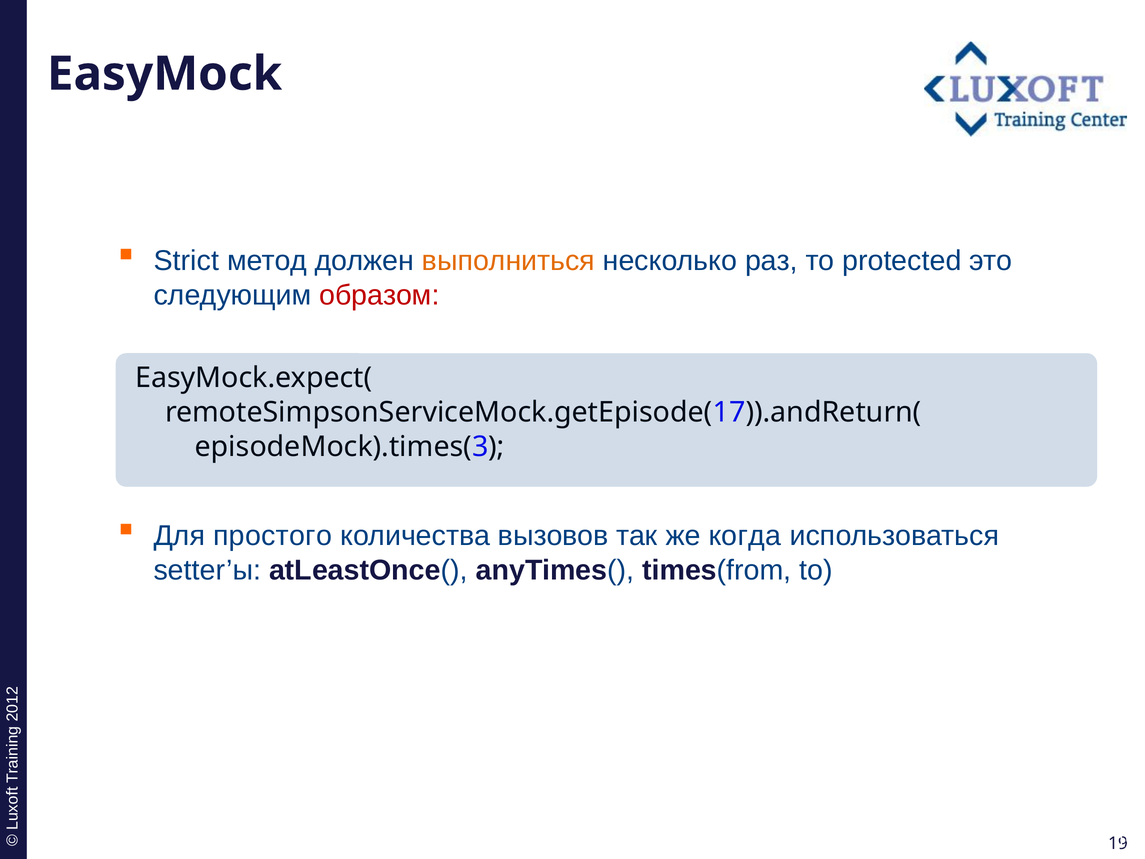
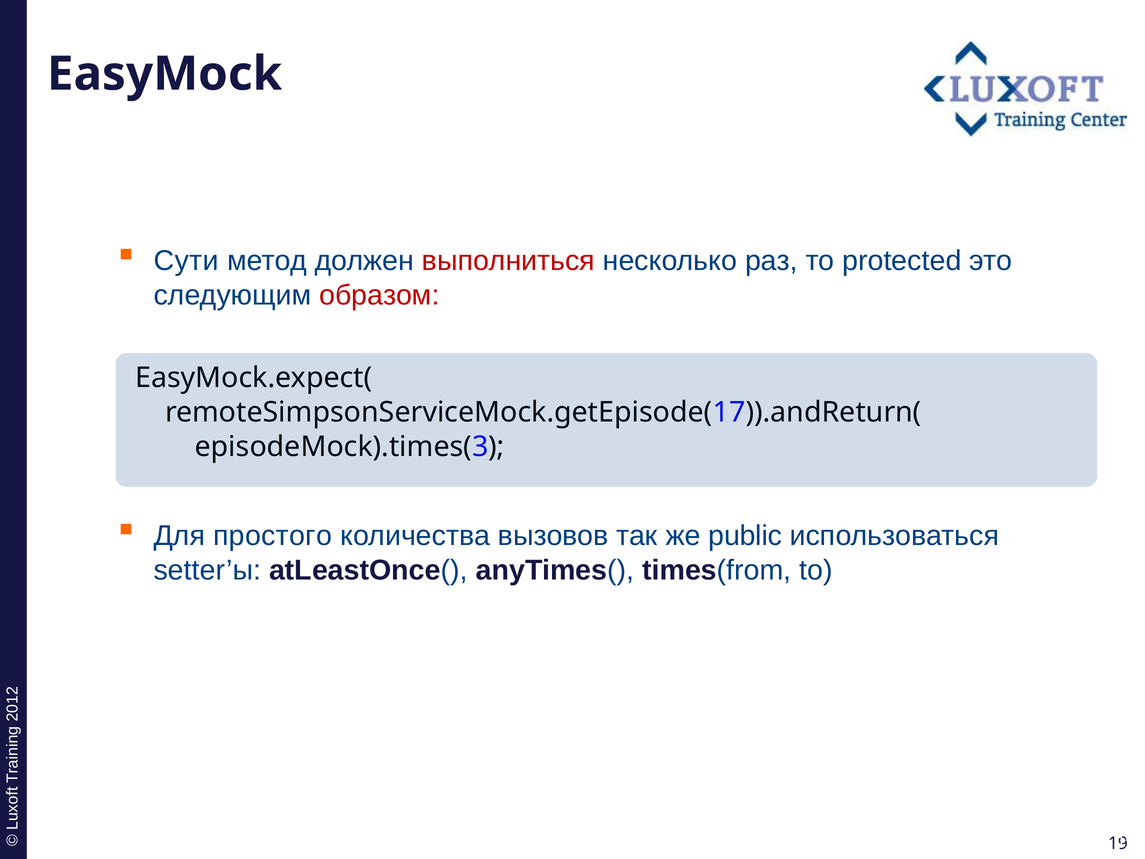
Strict: Strict -> Сути
выполниться colour: orange -> red
когда: когда -> public
